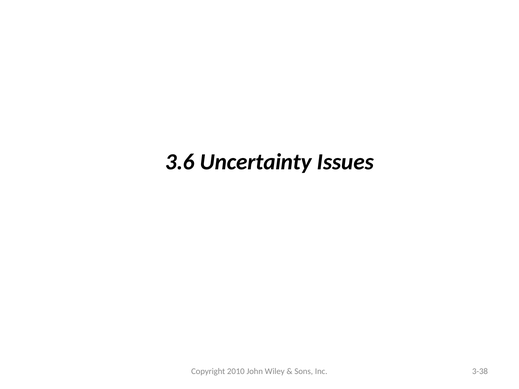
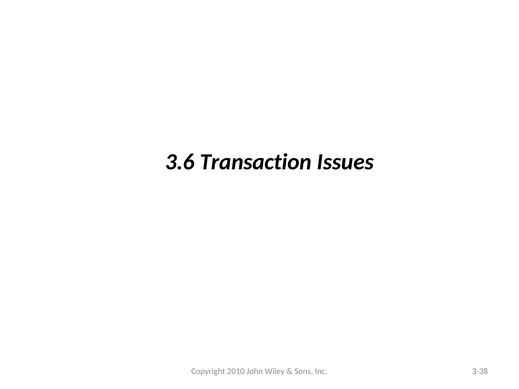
Uncertainty: Uncertainty -> Transaction
